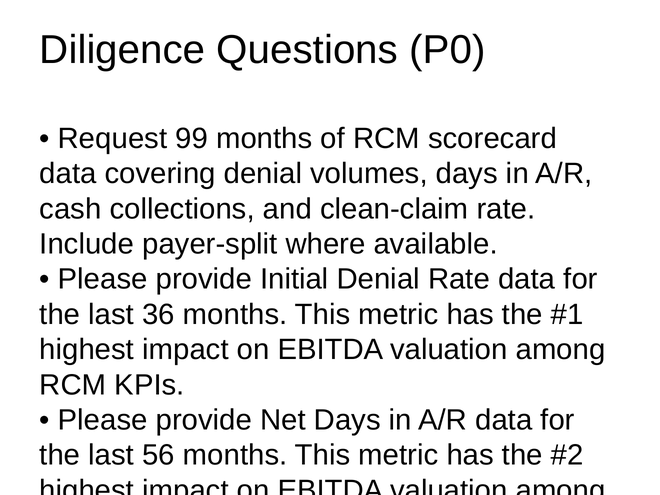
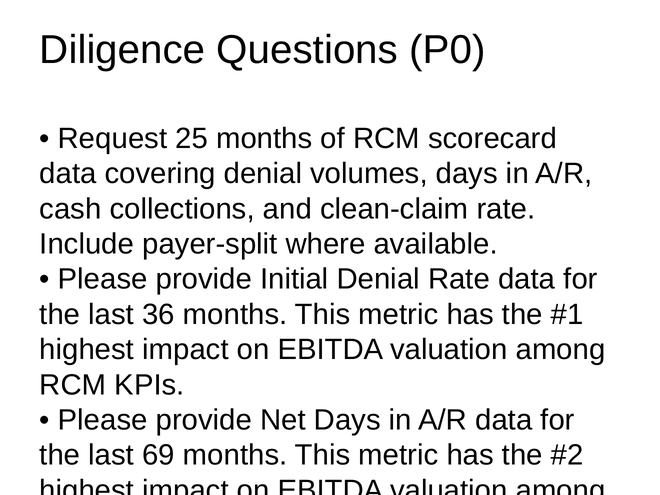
99: 99 -> 25
56: 56 -> 69
